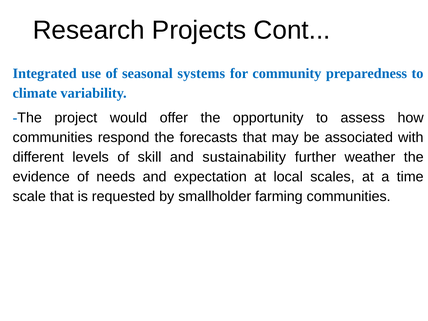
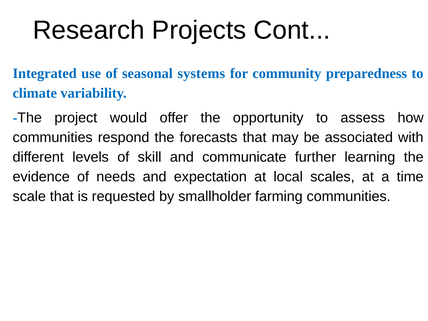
sustainability: sustainability -> communicate
weather: weather -> learning
